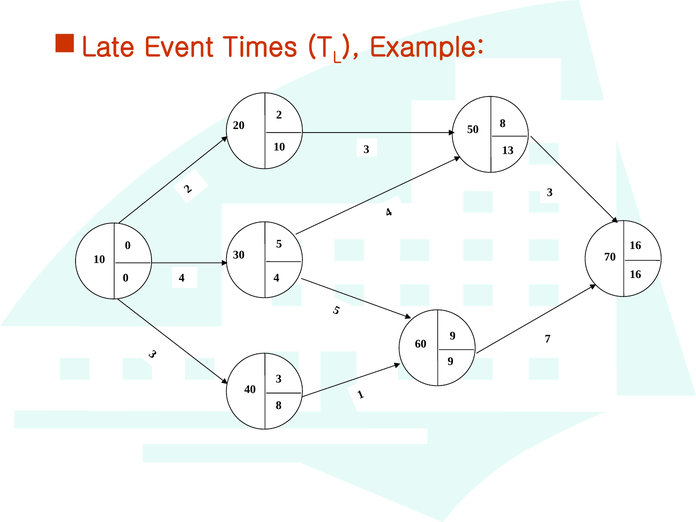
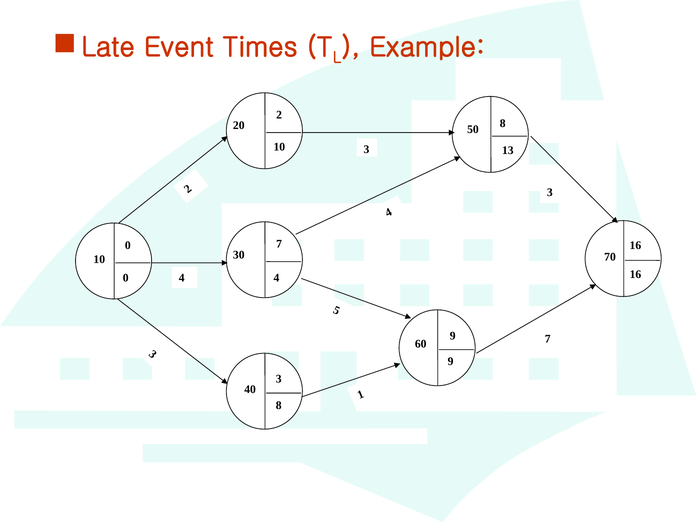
0 5: 5 -> 7
